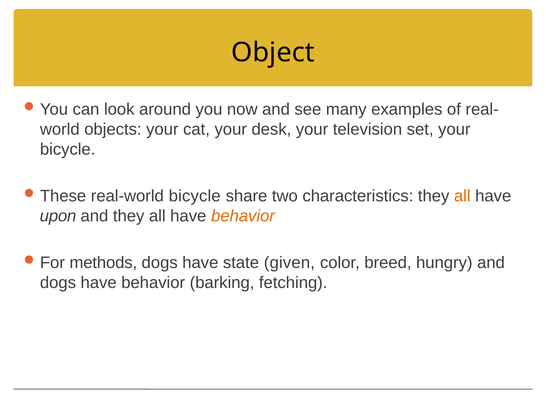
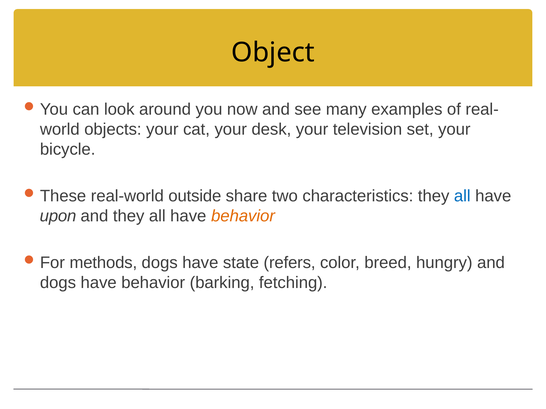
real-world bicycle: bicycle -> outside
all at (462, 196) colour: orange -> blue
given: given -> refers
